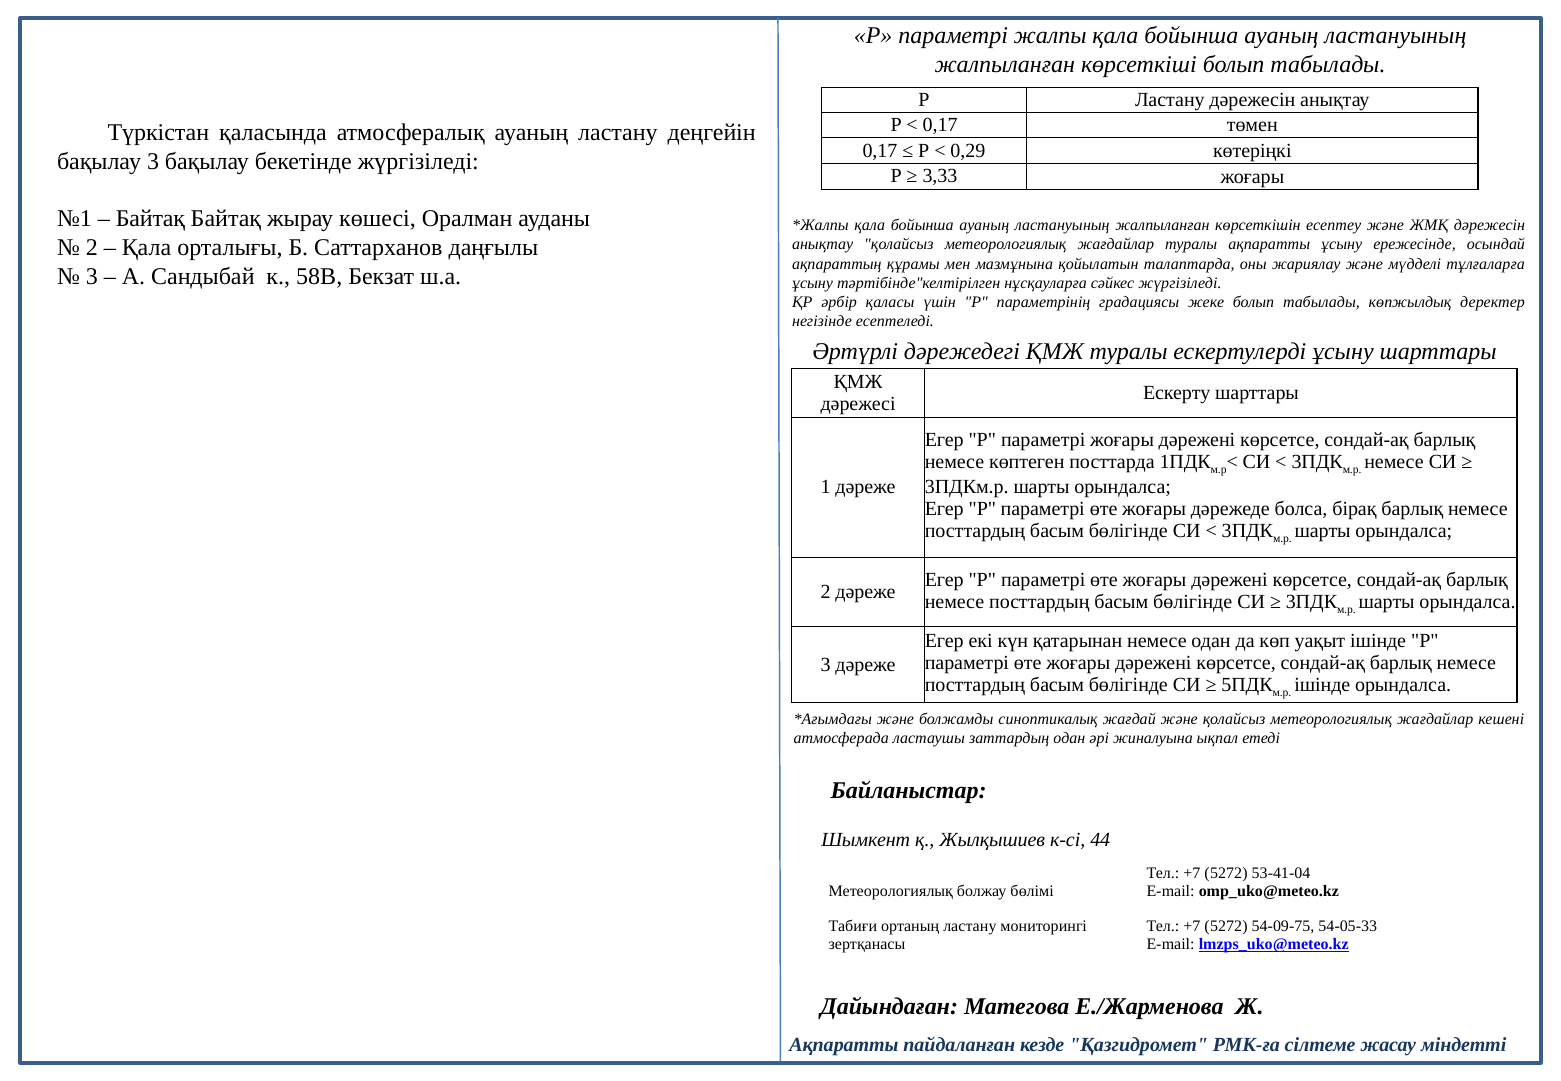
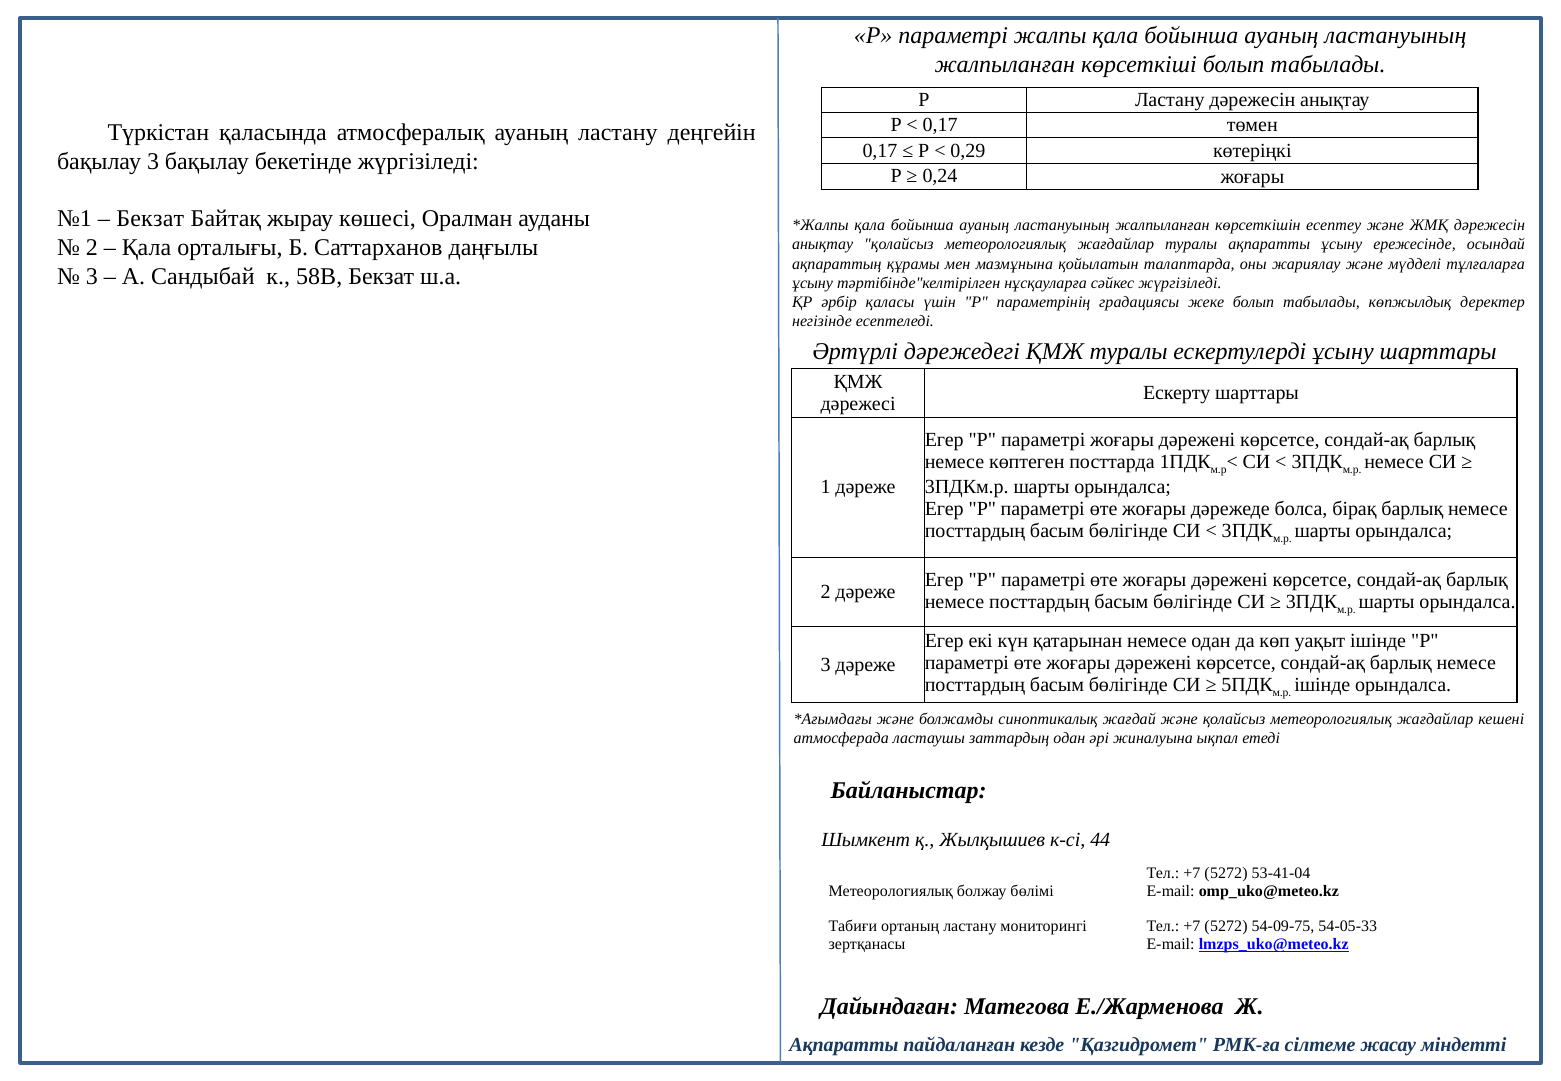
3,33: 3,33 -> 0,24
Байтақ at (150, 219): Байтақ -> Бекзат
